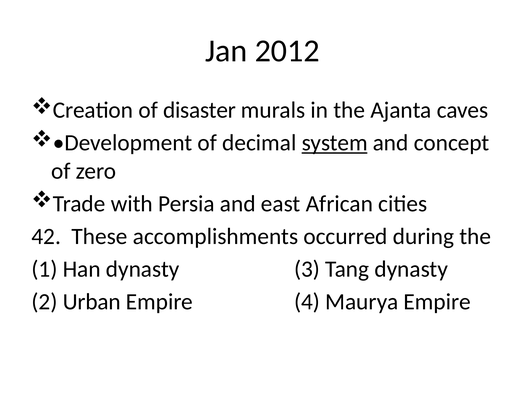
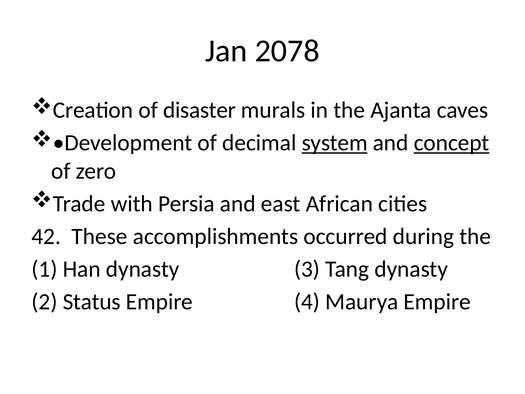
2012: 2012 -> 2078
concept underline: none -> present
Urban: Urban -> Status
